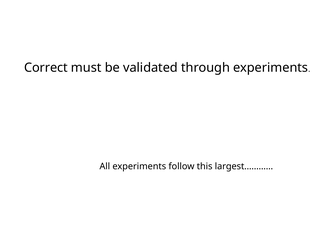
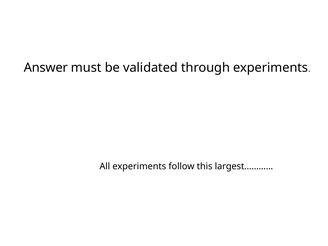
Correct: Correct -> Answer
